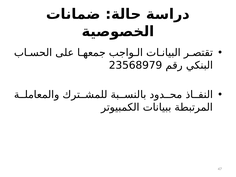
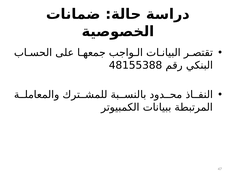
23568979: 23568979 -> 48155388
